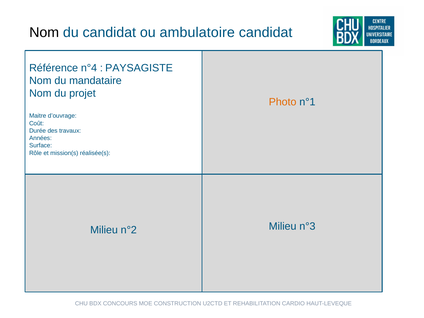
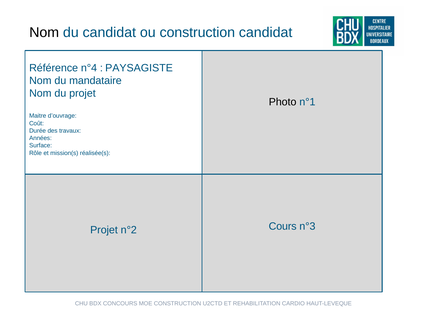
ou ambulatoire: ambulatoire -> construction
Photo colour: orange -> black
Milieu at (283, 226): Milieu -> Cours
Milieu at (104, 230): Milieu -> Projet
